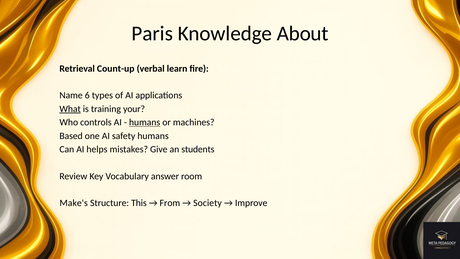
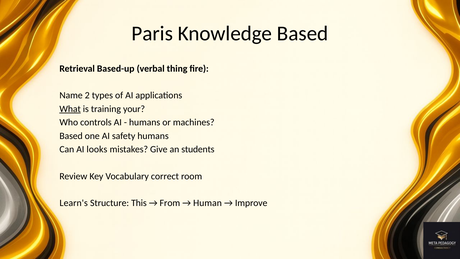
Knowledge About: About -> Based
Count-up: Count-up -> Based-up
learn: learn -> thing
6: 6 -> 2
humans at (145, 122) underline: present -> none
helps: helps -> looks
answer: answer -> correct
Make's: Make's -> Learn's
Society: Society -> Human
